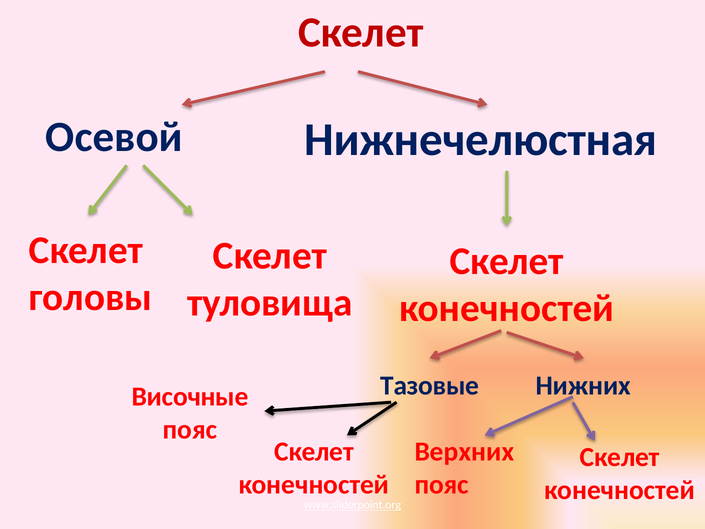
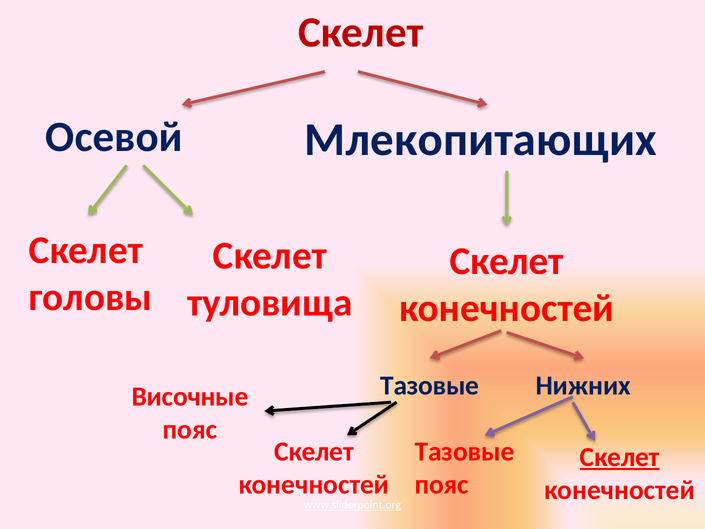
Нижнечелюстная: Нижнечелюстная -> Млекопитающих
Верхних at (464, 451): Верхних -> Тазовые
Скелет at (620, 457) underline: none -> present
